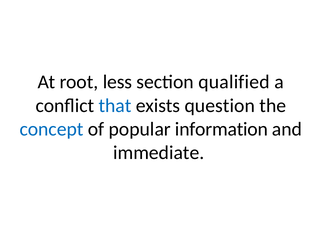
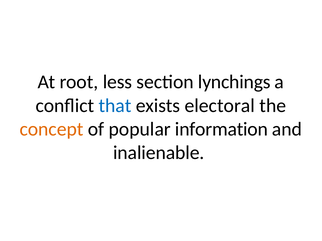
qualified: qualified -> lynchings
question: question -> electoral
concept colour: blue -> orange
immediate: immediate -> inalienable
